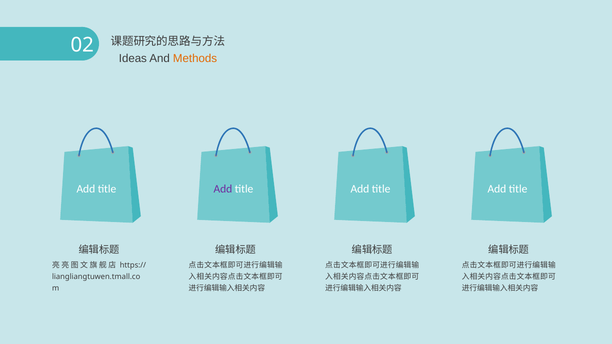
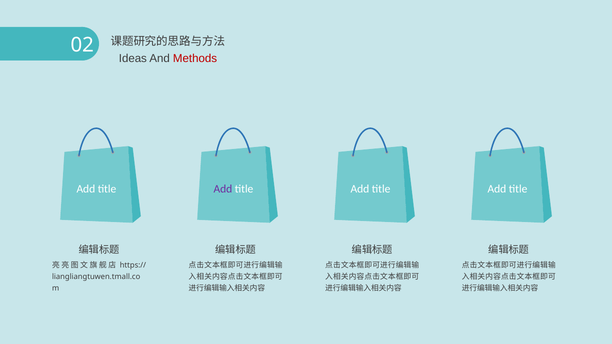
Methods colour: orange -> red
